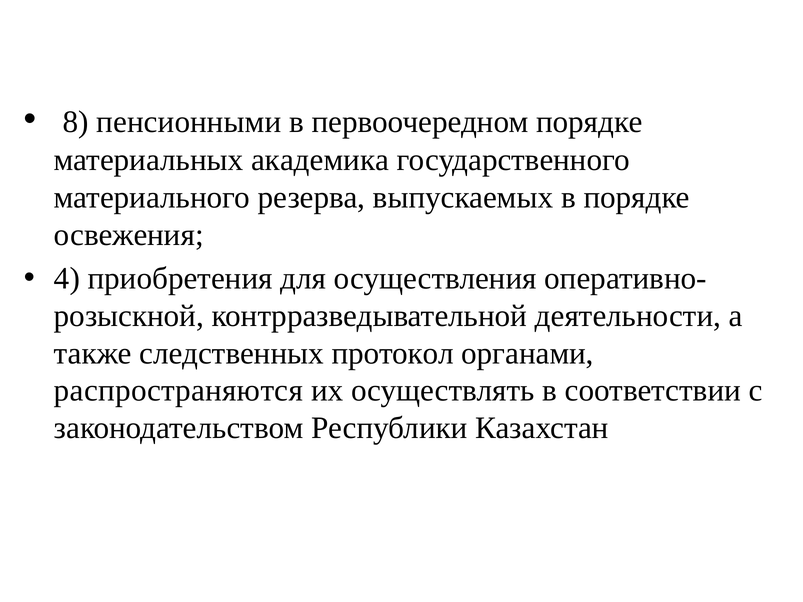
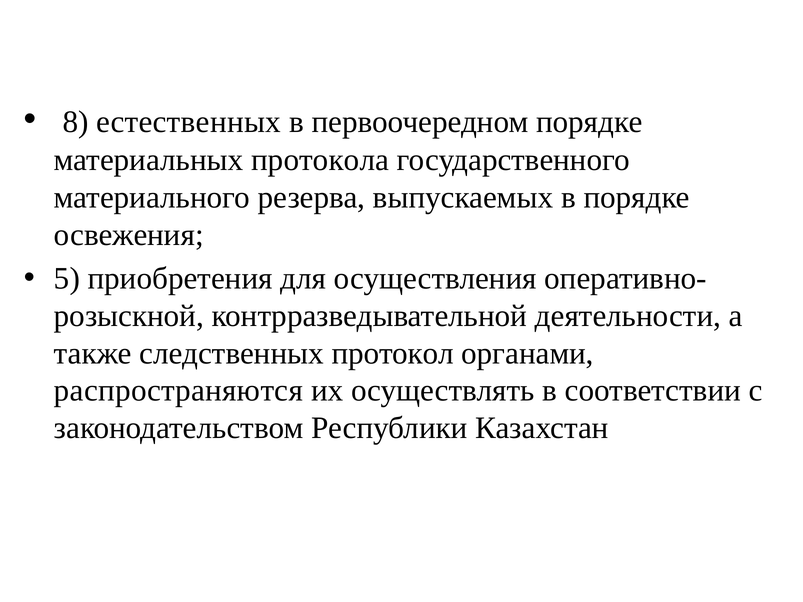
пенсионными: пенсионными -> естественных
академика: академика -> протокола
4: 4 -> 5
